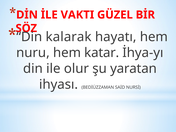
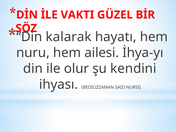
katar: katar -> ailesi
yaratan: yaratan -> kendini
